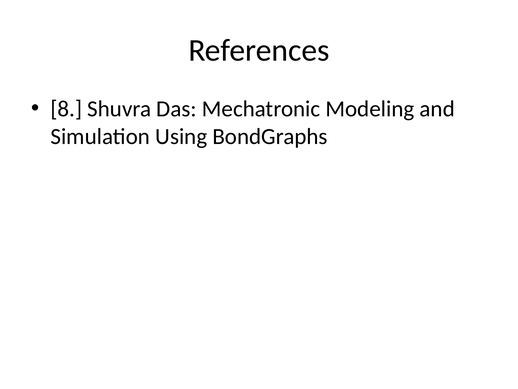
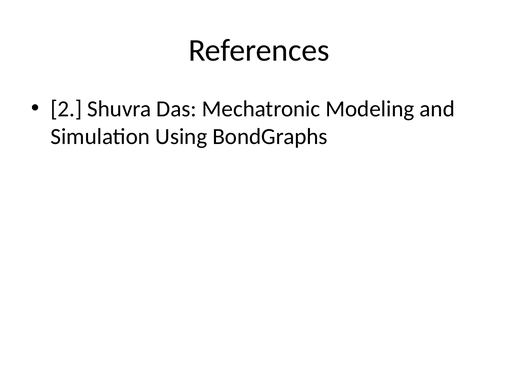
8: 8 -> 2
